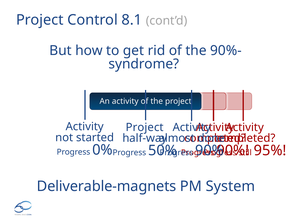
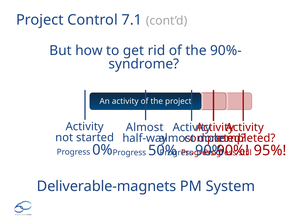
8.1: 8.1 -> 7.1
Project at (145, 127): Project -> Almost
